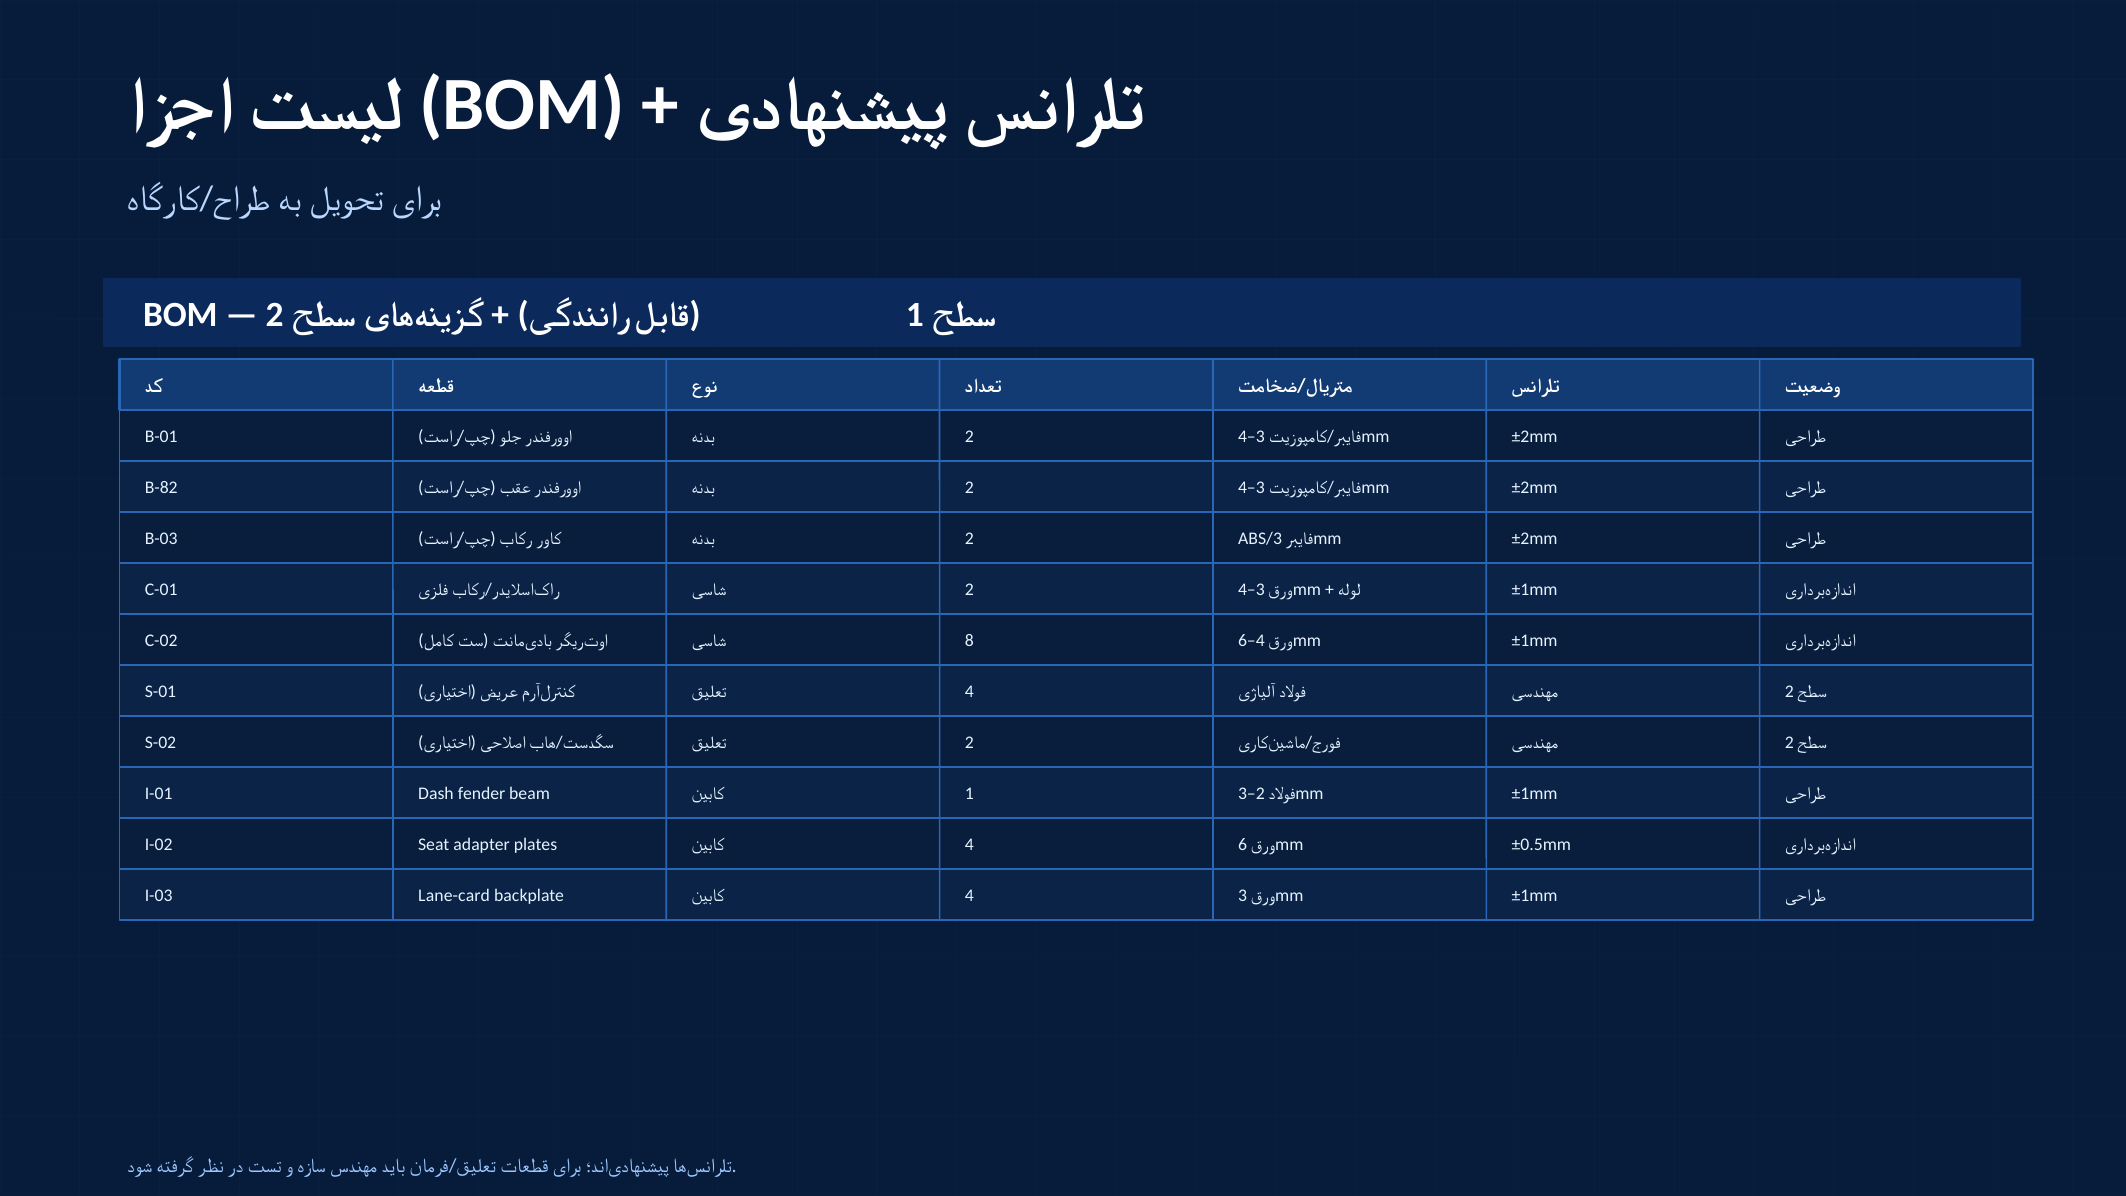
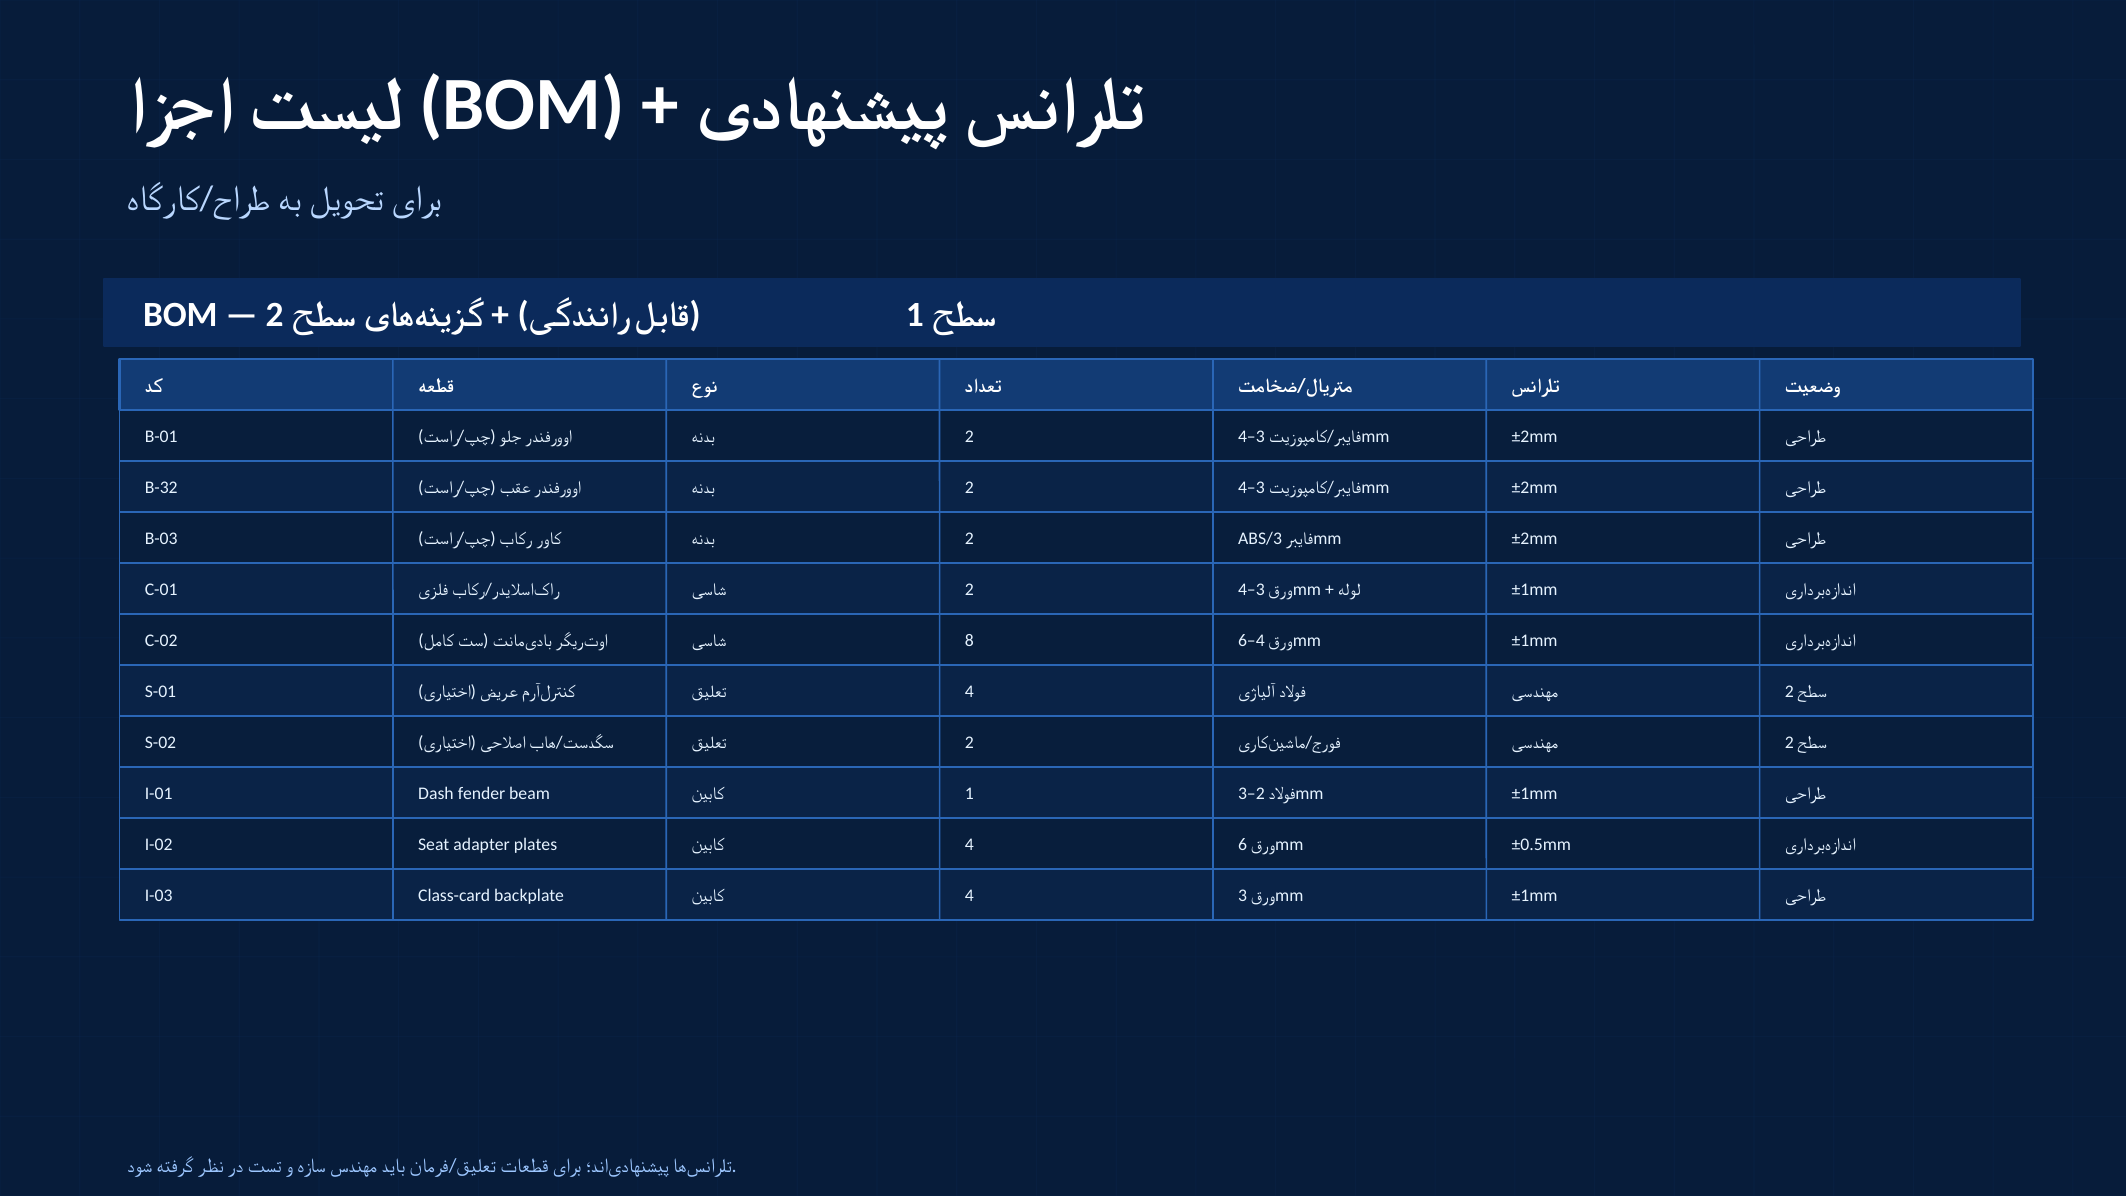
B-82: B-82 -> B-32
Lane-card: Lane-card -> Class-card
